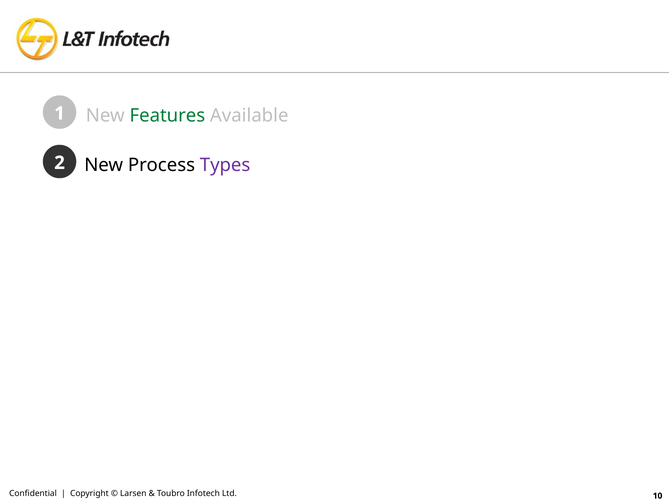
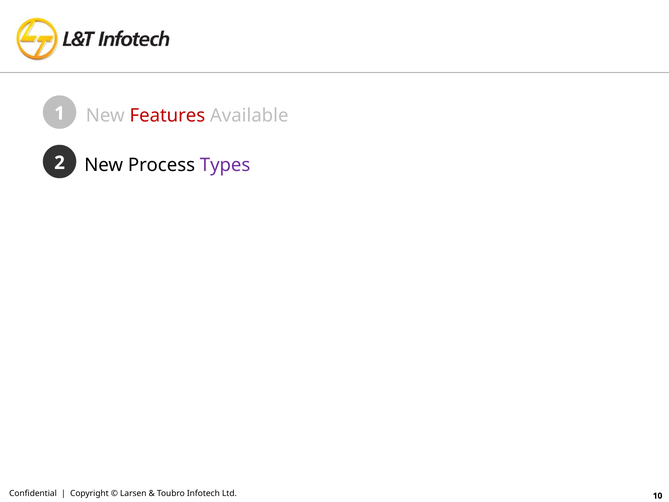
Features colour: green -> red
